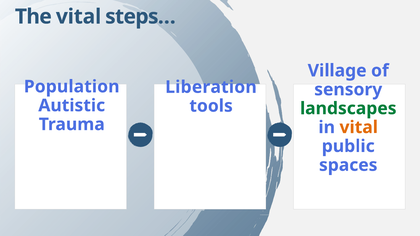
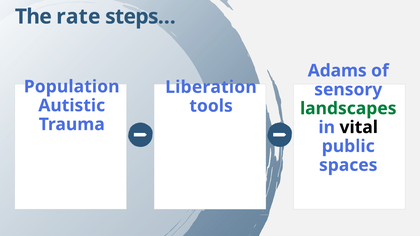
The vital: vital -> rate
Village: Village -> Adams
vital at (359, 127) colour: orange -> black
